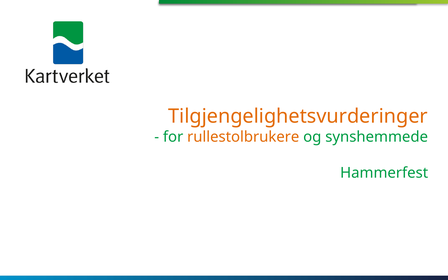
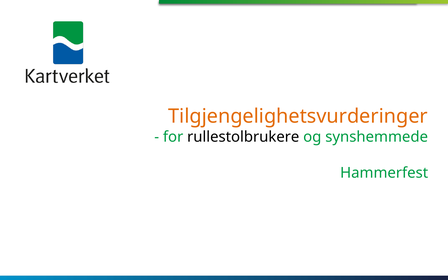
rullestolbrukere colour: orange -> black
